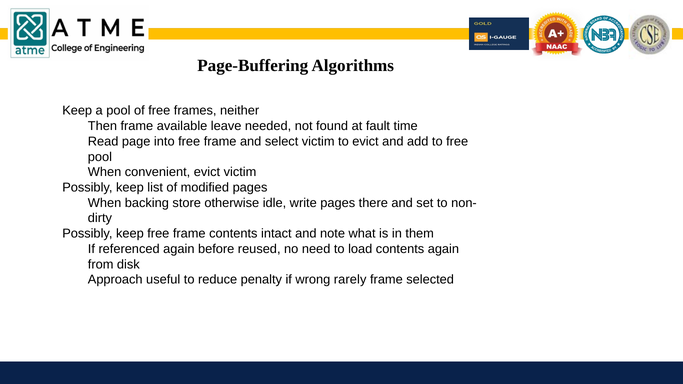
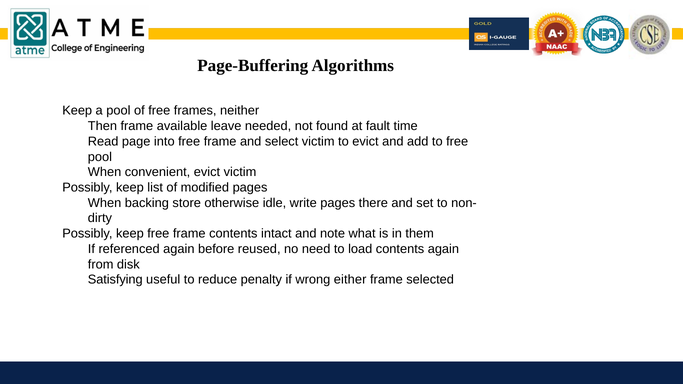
Approach: Approach -> Satisfying
rarely: rarely -> either
